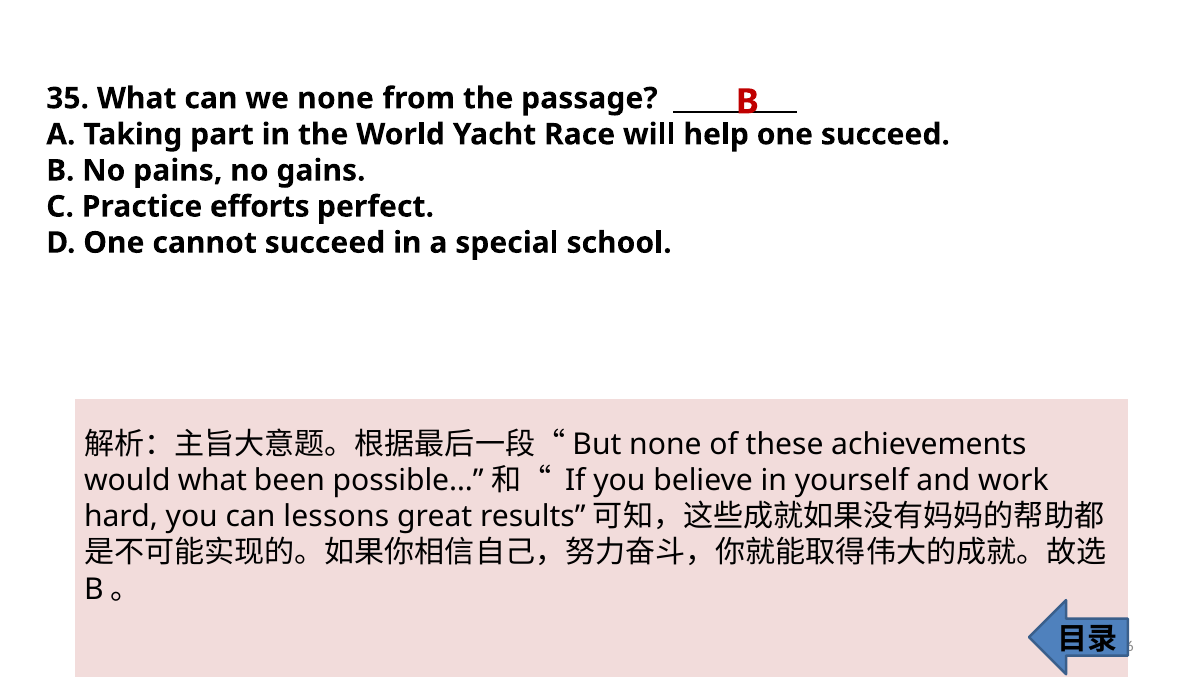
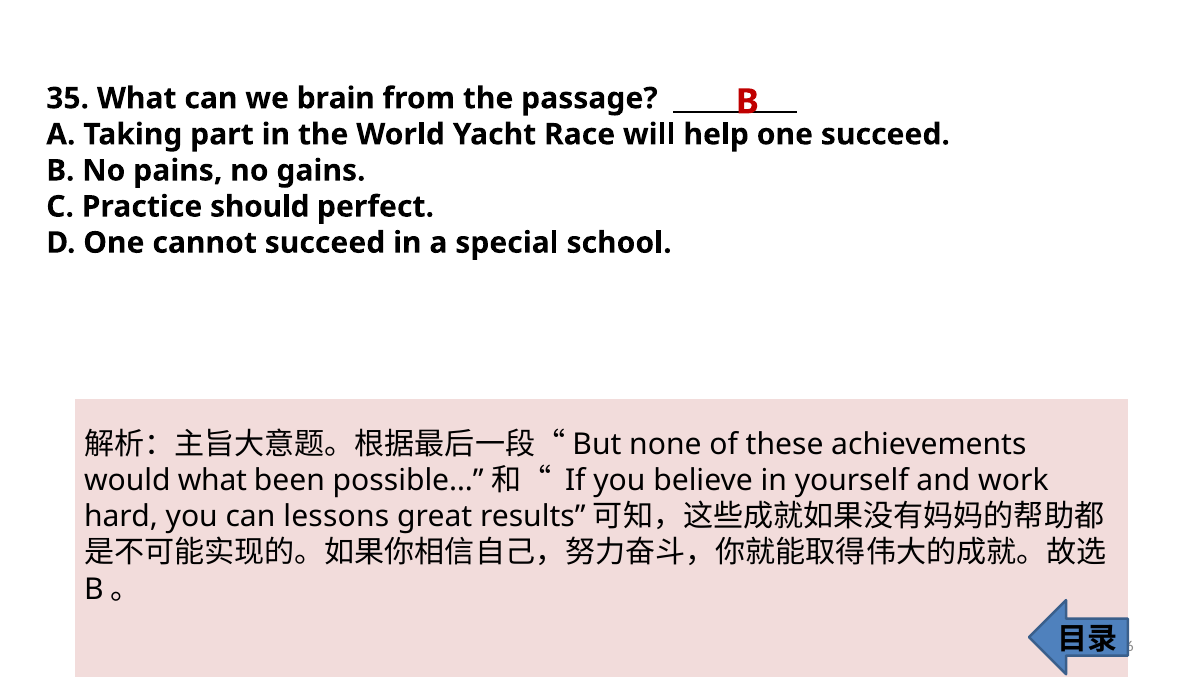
we none: none -> brain
efforts: efforts -> should
